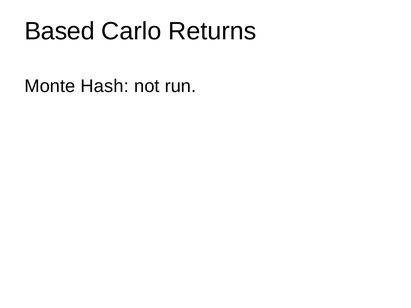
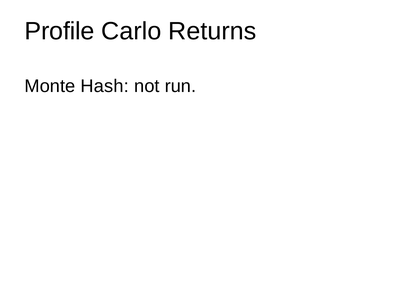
Based: Based -> Profile
